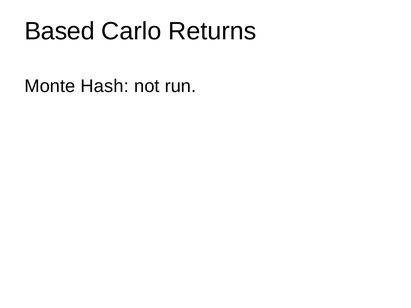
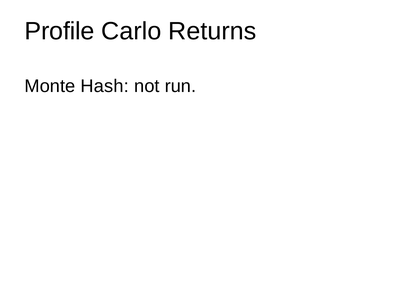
Based: Based -> Profile
